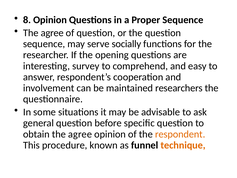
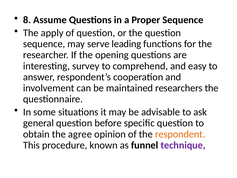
8 Opinion: Opinion -> Assume
agree at (52, 33): agree -> apply
socially: socially -> leading
technique colour: orange -> purple
